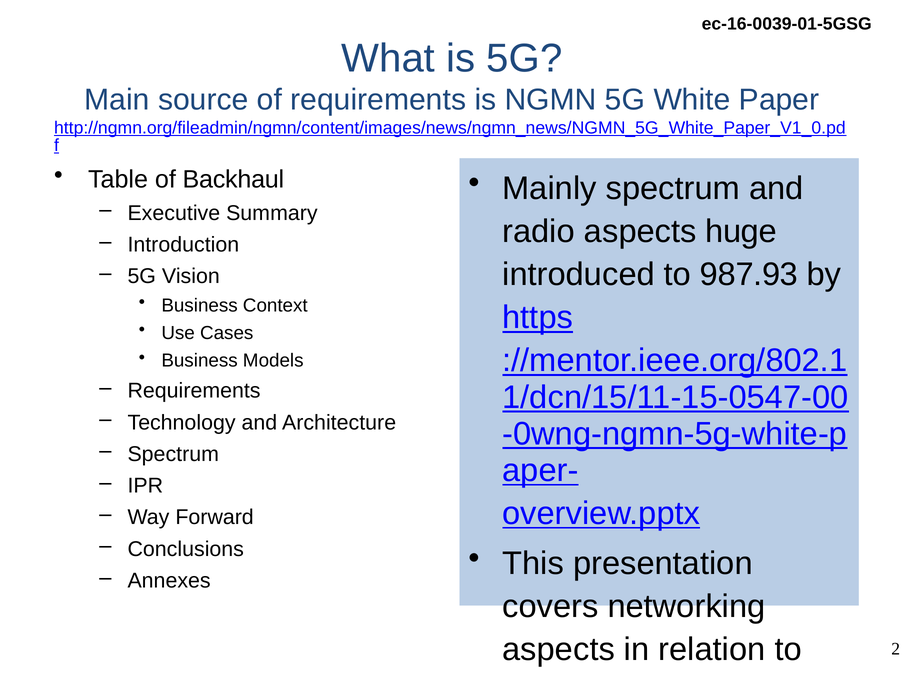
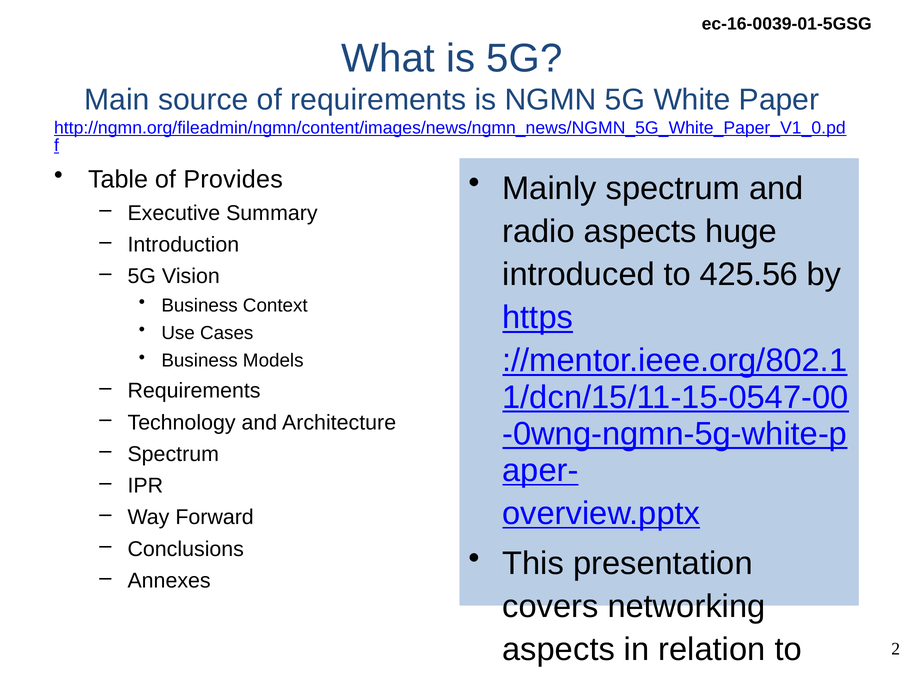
Backhaul: Backhaul -> Provides
987.93: 987.93 -> 425.56
